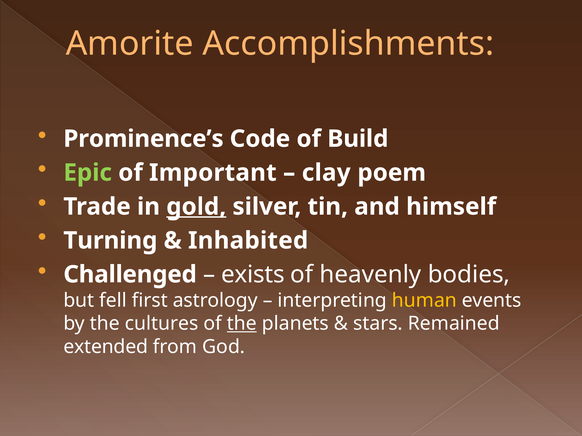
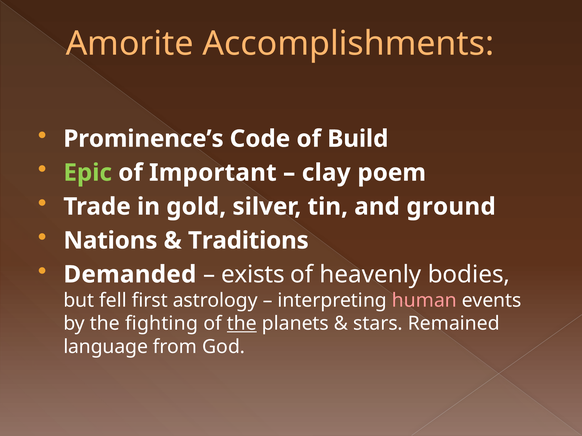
gold underline: present -> none
himself: himself -> ground
Turning: Turning -> Nations
Inhabited: Inhabited -> Traditions
Challenged: Challenged -> Demanded
human colour: yellow -> pink
cultures: cultures -> fighting
extended: extended -> language
